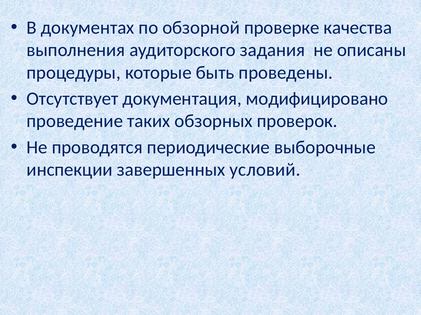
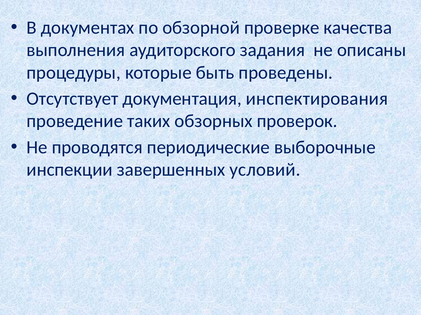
модифицировано: модифицировано -> инспектирования
